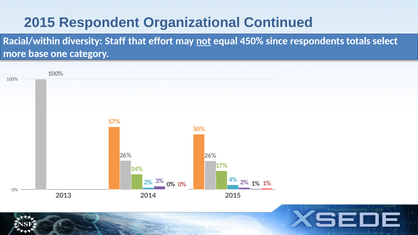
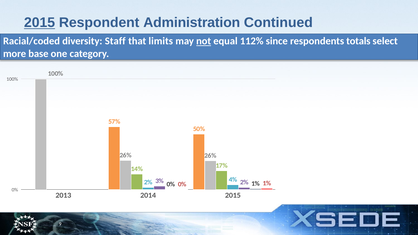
2015 at (40, 23) underline: none -> present
Organizational: Organizational -> Administration
Racial/within: Racial/within -> Racial/coded
effort: effort -> limits
450%: 450% -> 112%
